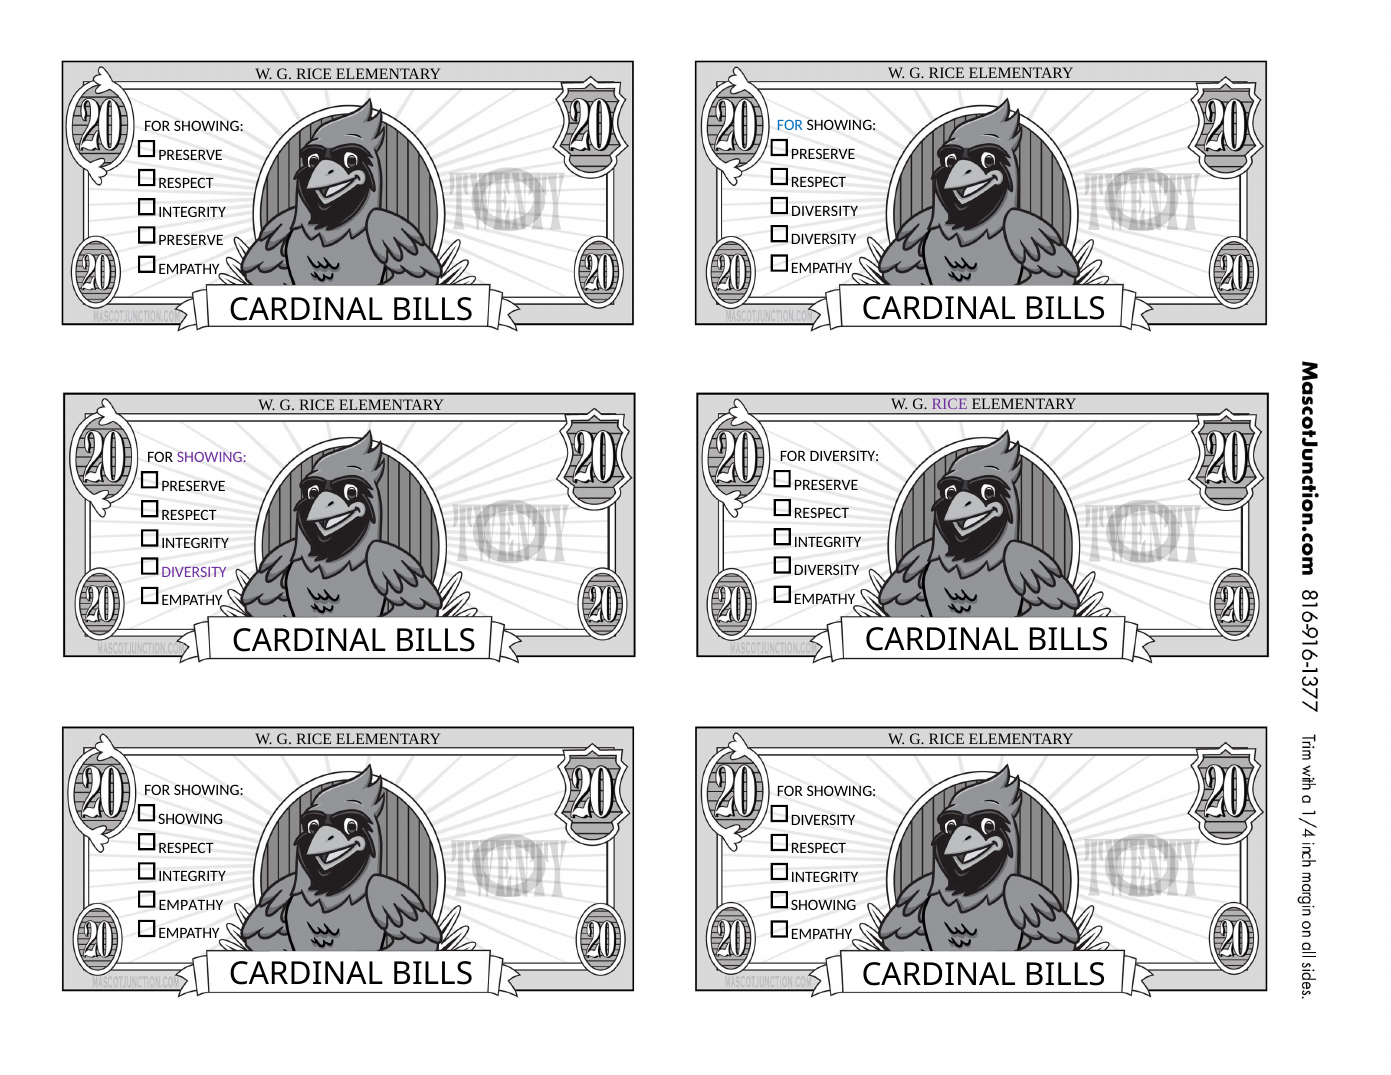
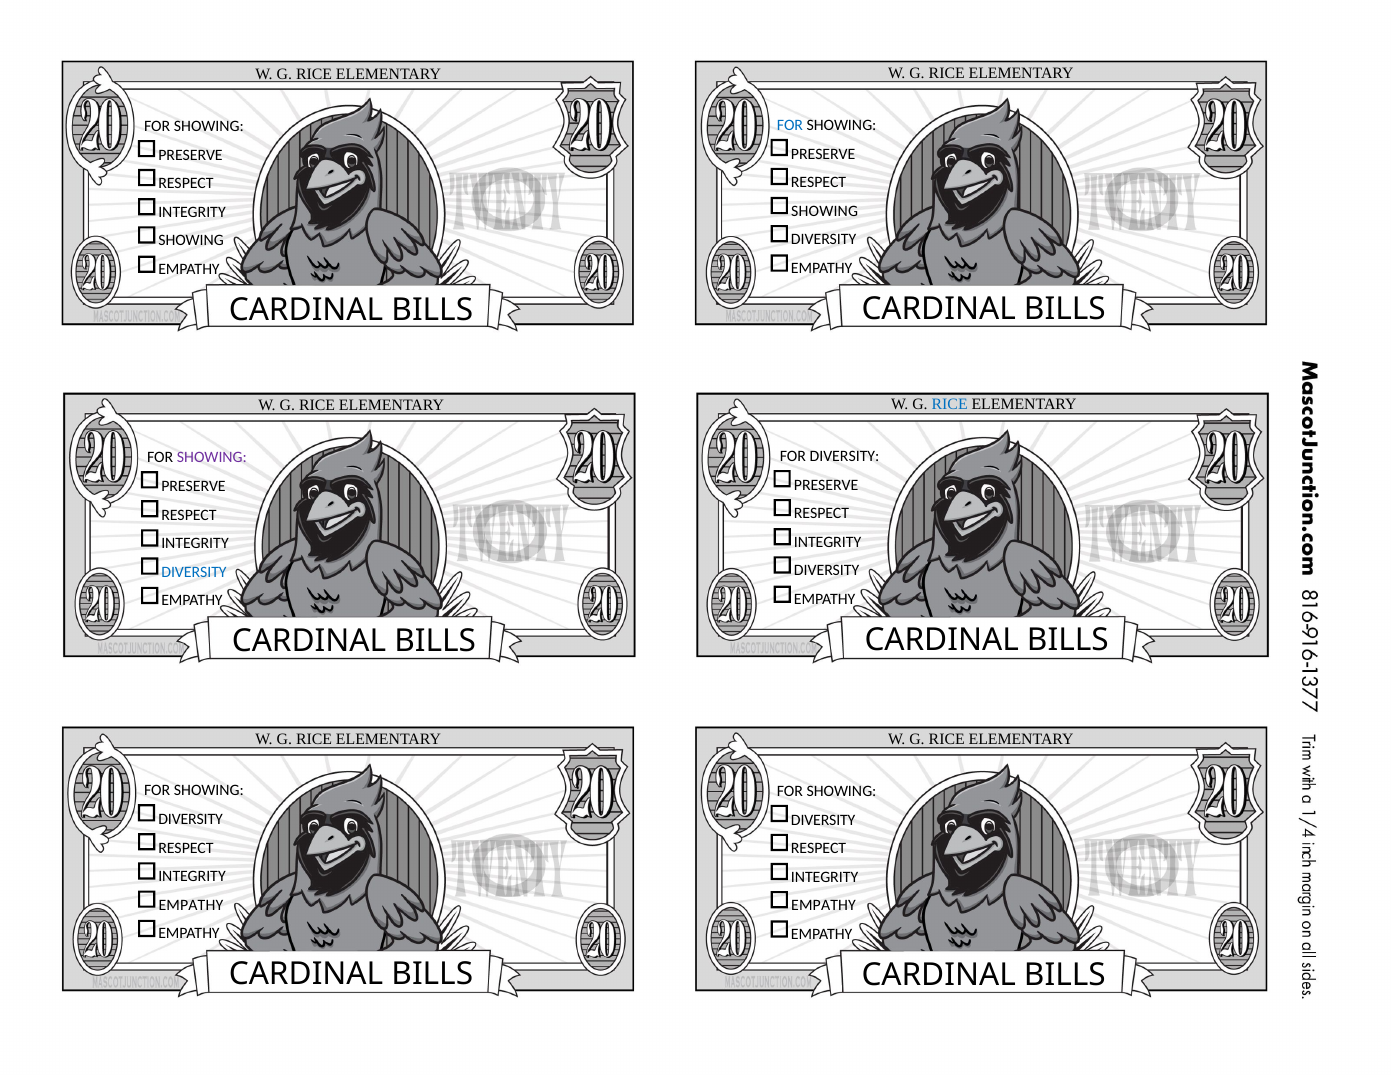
DIVERSITY at (825, 211): DIVERSITY -> SHOWING
PRESERVE at (191, 241): PRESERVE -> SHOWING
RICE at (950, 405) colour: purple -> blue
DIVERSITY at (194, 572) colour: purple -> blue
SHOWING at (191, 819): SHOWING -> DIVERSITY
SHOWING at (824, 905): SHOWING -> EMPATHY
